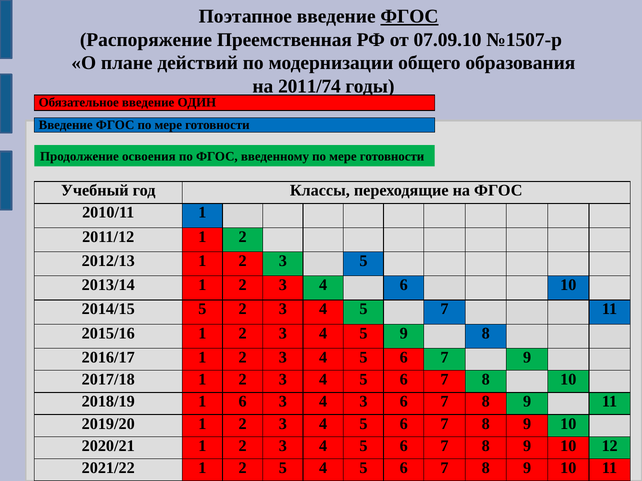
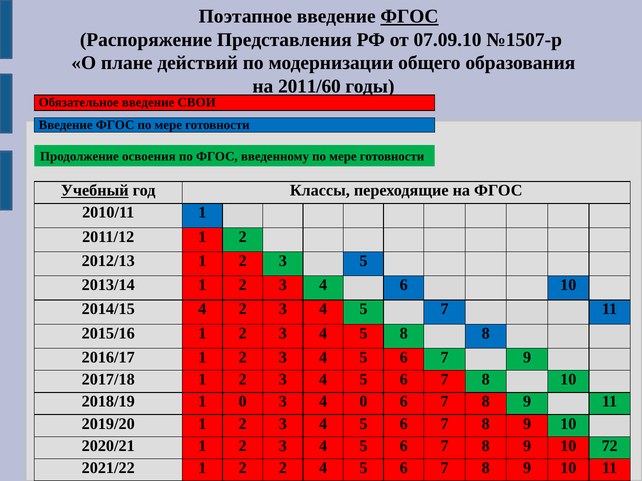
Преемственная: Преемственная -> Представления
2011/74: 2011/74 -> 2011/60
ОДИН: ОДИН -> СВОИ
Учебный underline: none -> present
2014/15 5: 5 -> 4
5 9: 9 -> 8
1 6: 6 -> 0
4 3: 3 -> 0
12: 12 -> 72
2 5: 5 -> 2
